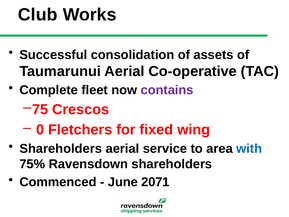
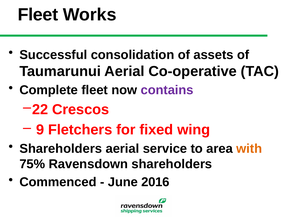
Club at (38, 15): Club -> Fleet
75: 75 -> 22
0: 0 -> 9
with colour: blue -> orange
2071: 2071 -> 2016
